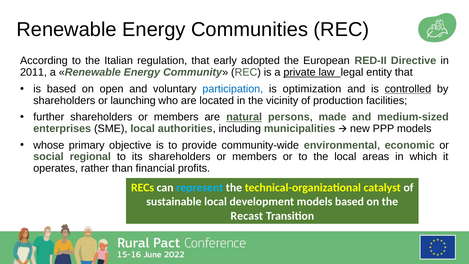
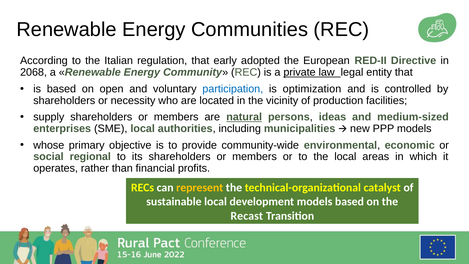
2011: 2011 -> 2068
controlled underline: present -> none
launching: launching -> necessity
further: further -> supply
made: made -> ideas
represent colour: light blue -> yellow
